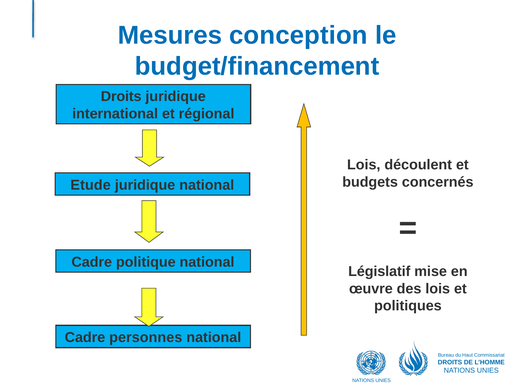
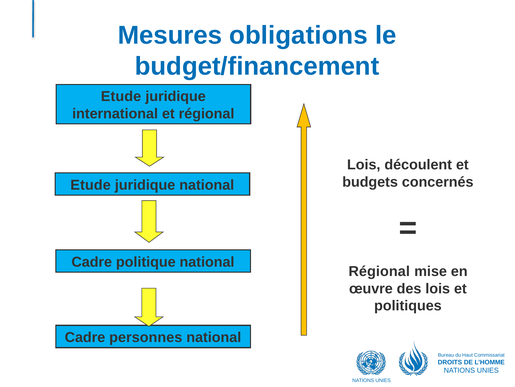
conception: conception -> obligations
Droits at (121, 96): Droits -> Etude
Législatif at (379, 271): Législatif -> Régional
